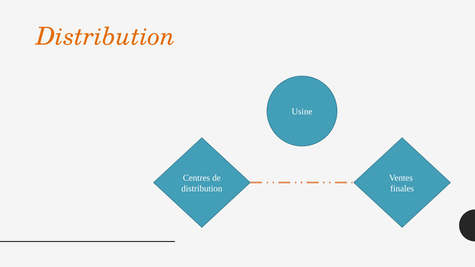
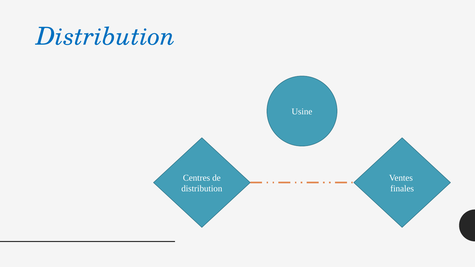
Distribution at (106, 37) colour: orange -> blue
